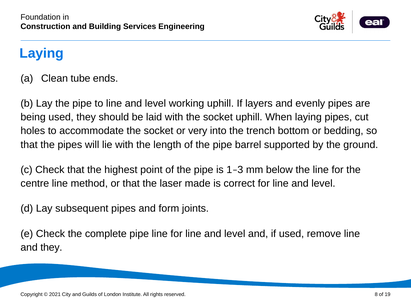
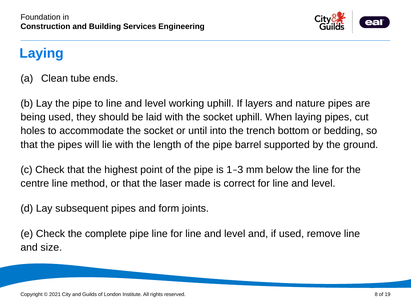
evenly: evenly -> nature
very: very -> until
and they: they -> size
